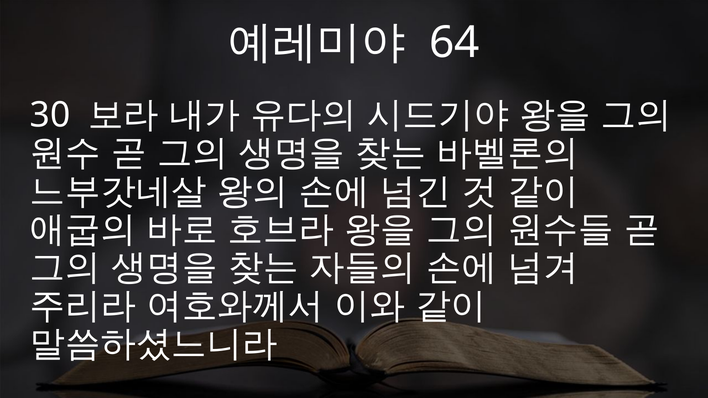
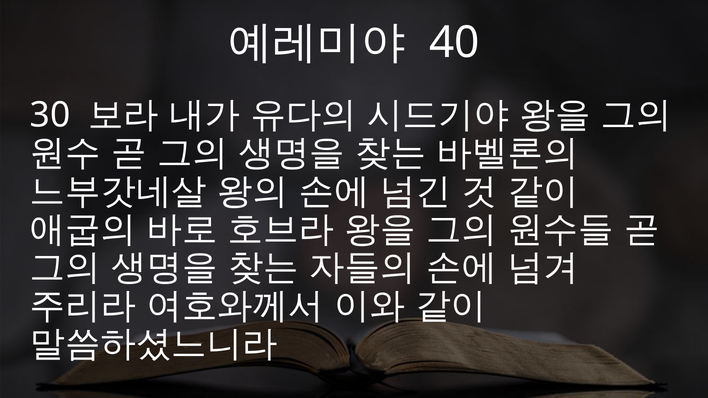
64: 64 -> 40
